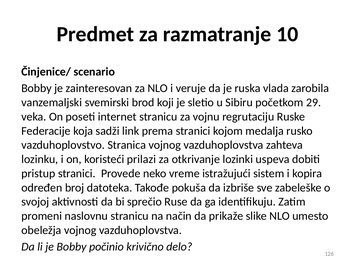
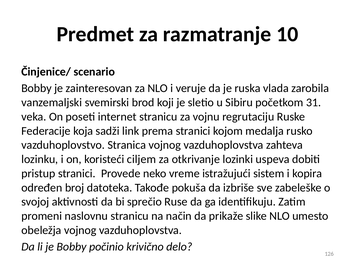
29: 29 -> 31
prilazi: prilazi -> ciljem
